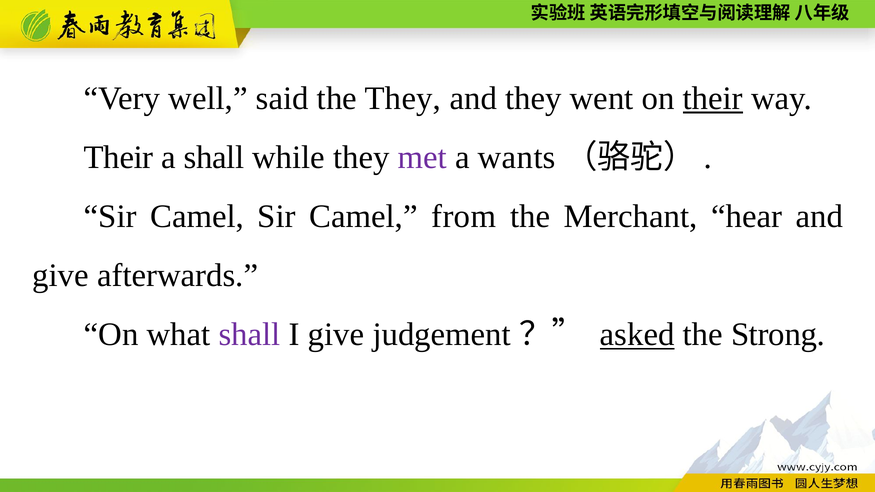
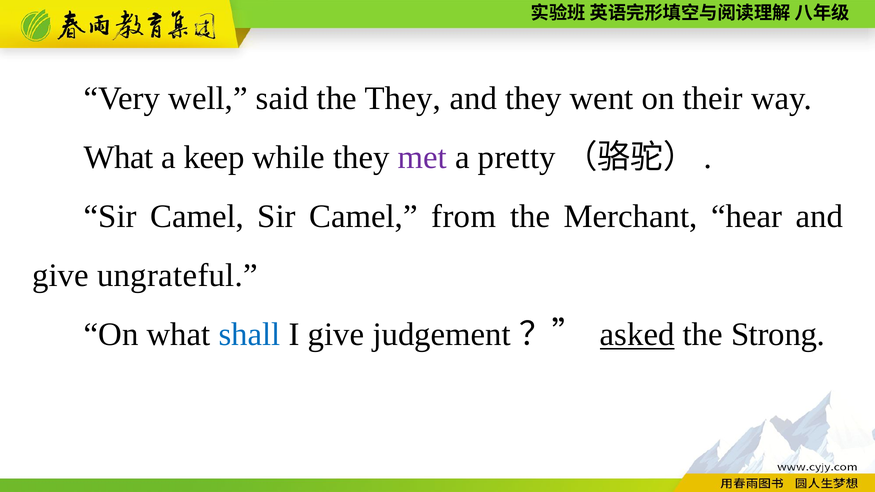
their at (713, 99) underline: present -> none
Their at (119, 158): Their -> What
a shall: shall -> keep
wants: wants -> pretty
afterwards: afterwards -> ungrateful
shall at (250, 335) colour: purple -> blue
